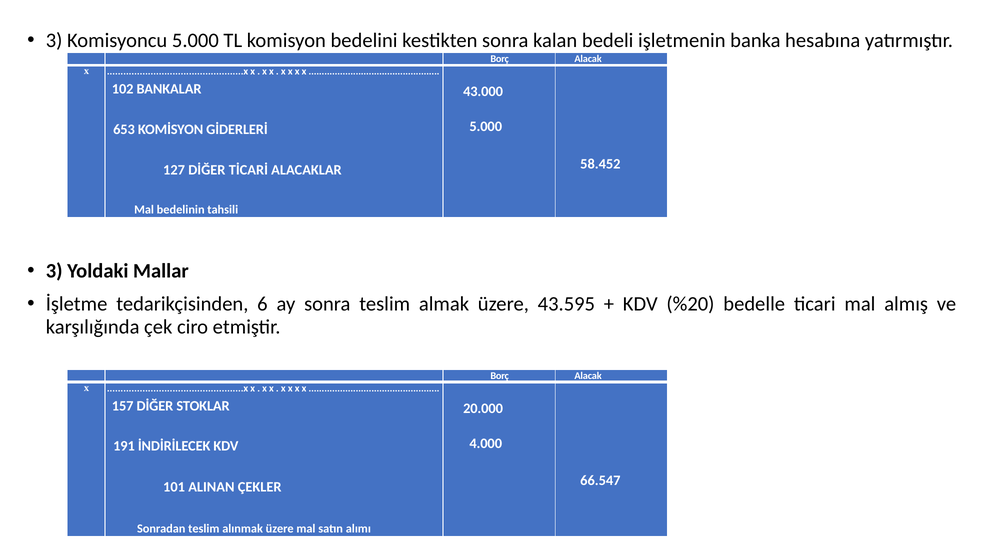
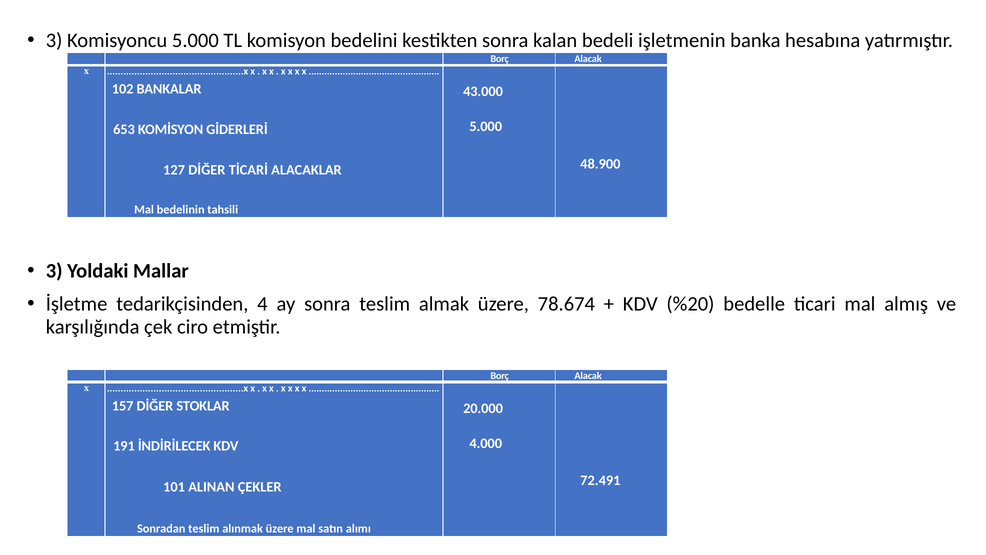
58.452: 58.452 -> 48.900
6: 6 -> 4
43.595: 43.595 -> 78.674
66.547: 66.547 -> 72.491
